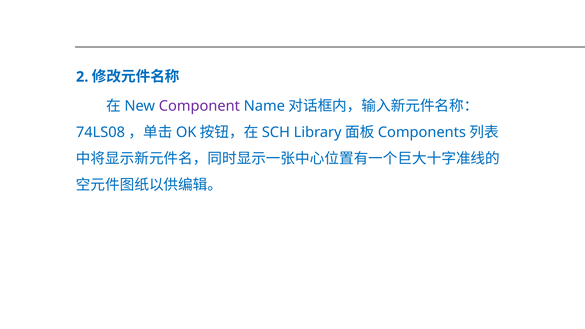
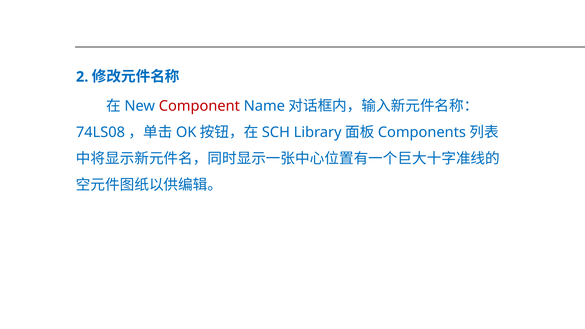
Component colour: purple -> red
